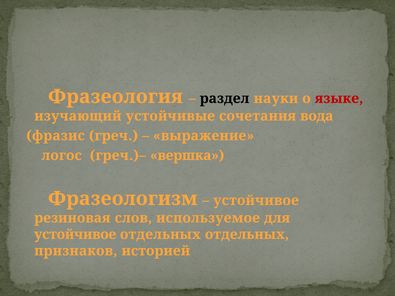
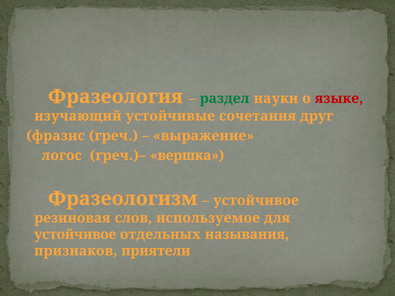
раздел colour: black -> green
вода: вода -> друг
отдельных отдельных: отдельных -> называния
историей: историей -> приятели
